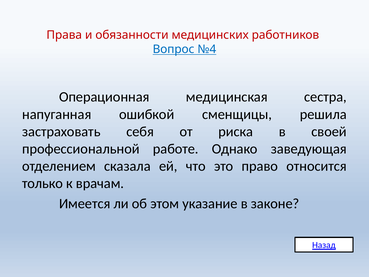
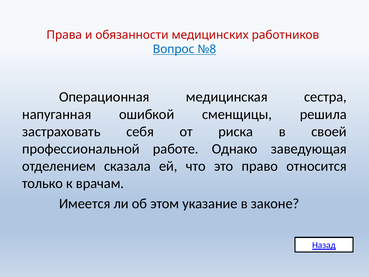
№4: №4 -> №8
